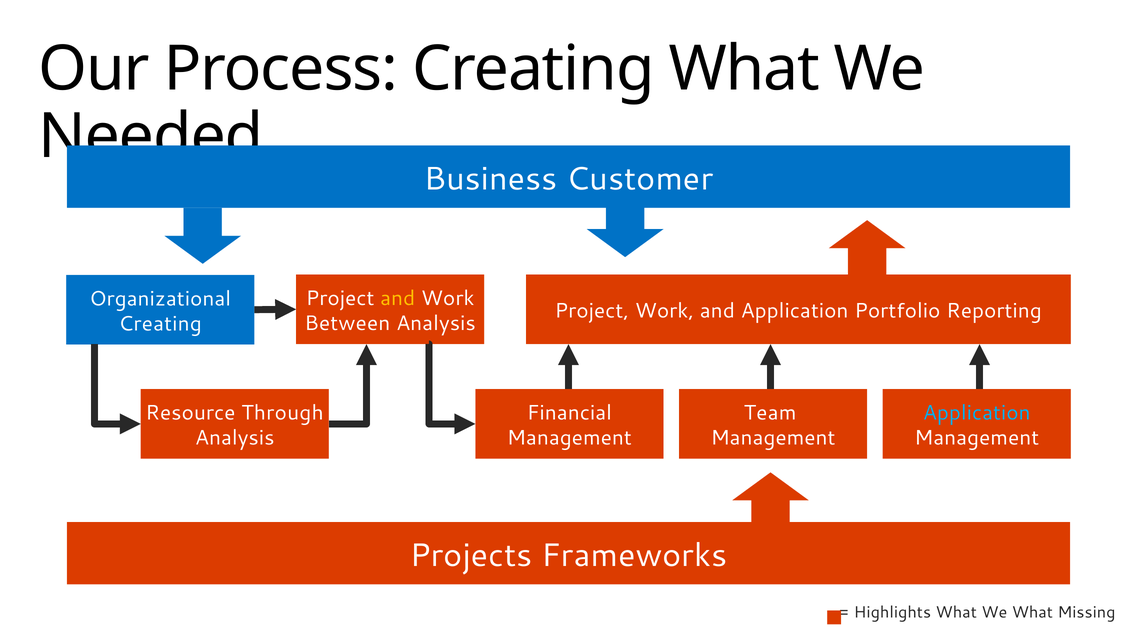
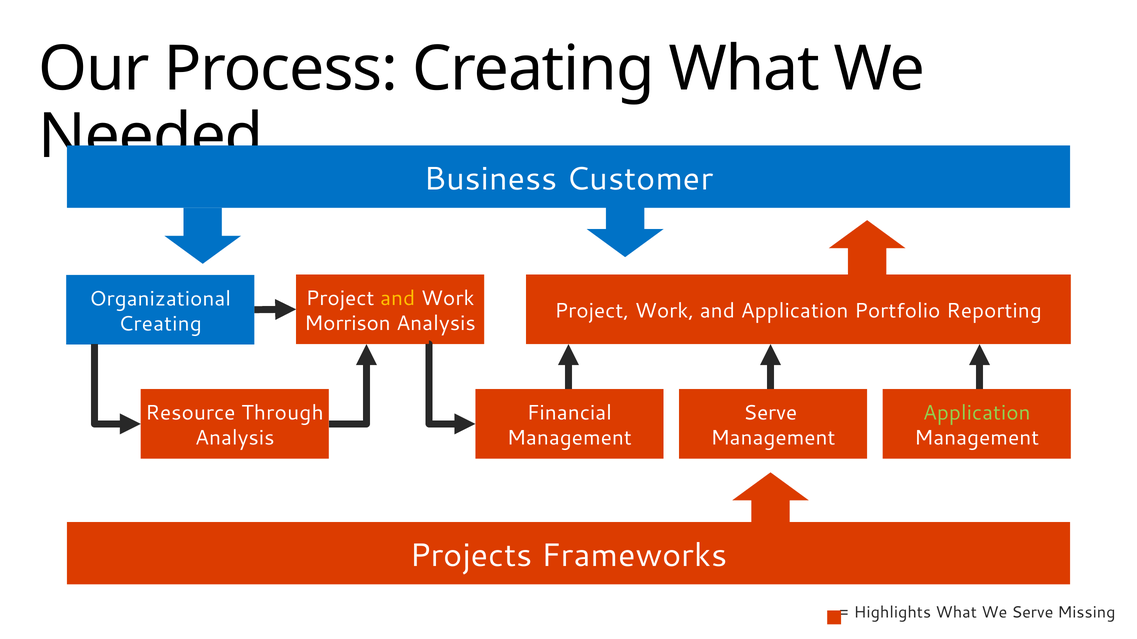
Between: Between -> Morrison
Team at (770, 413): Team -> Serve
Application at (977, 413) colour: light blue -> light green
We What: What -> Serve
